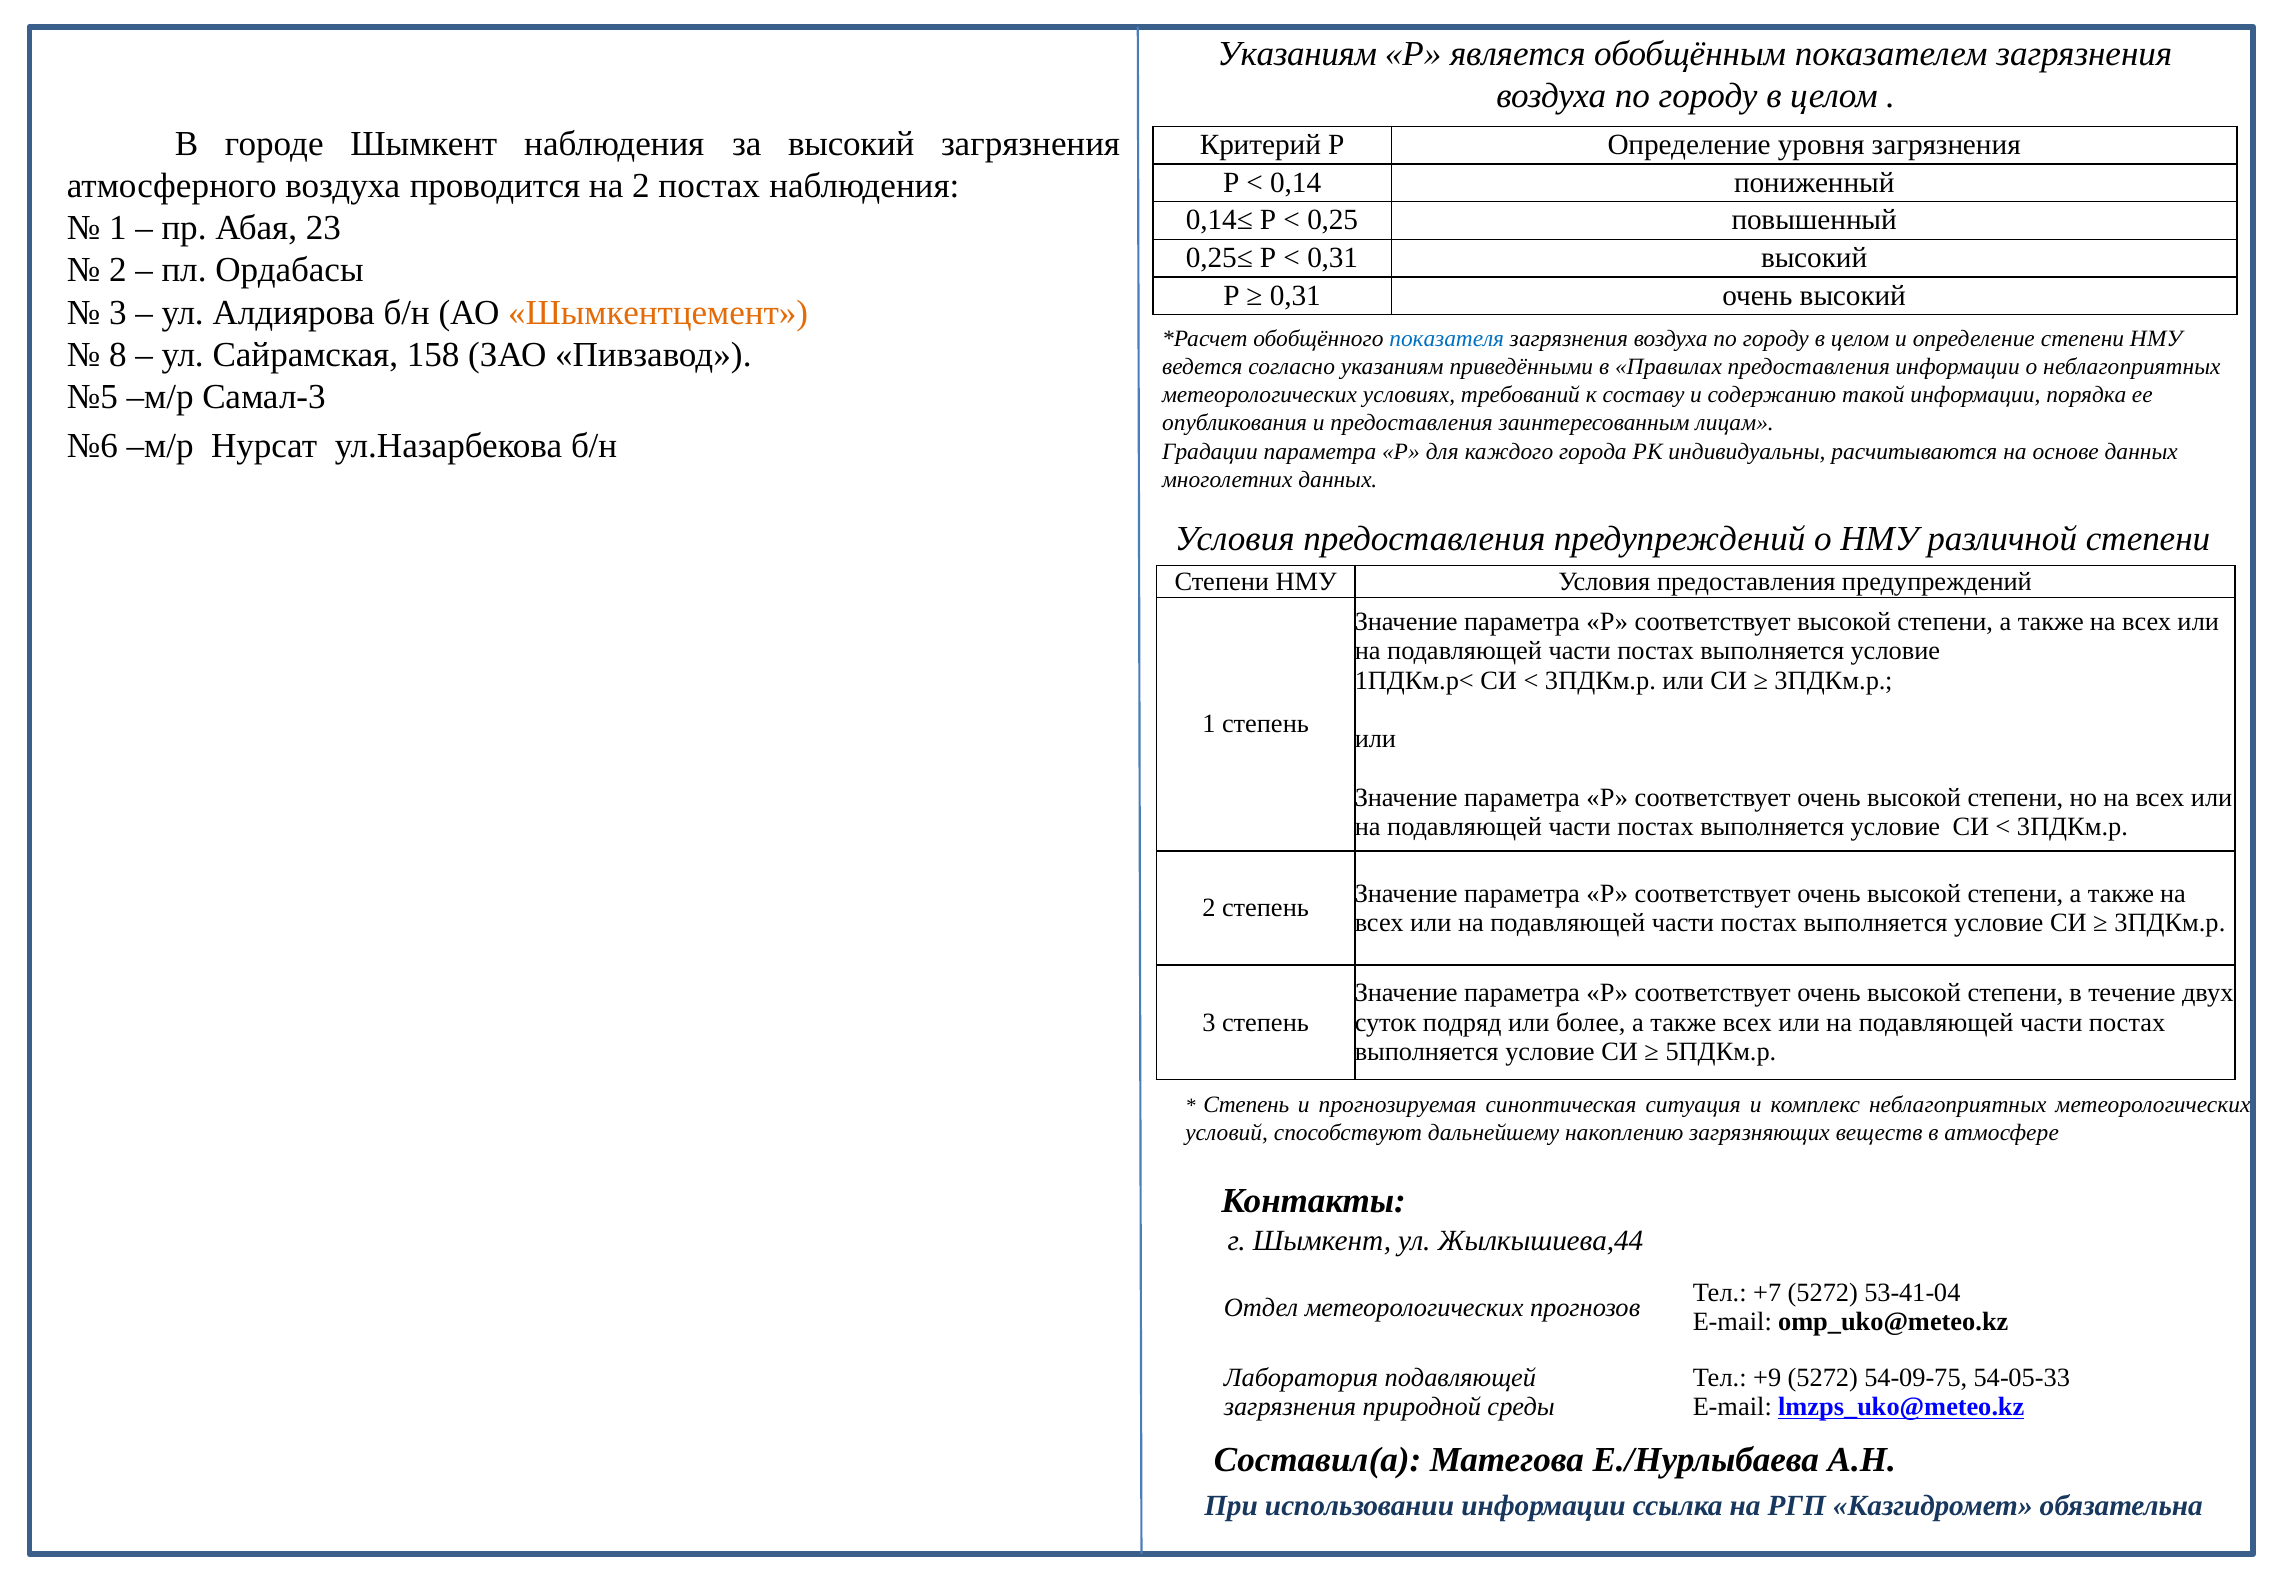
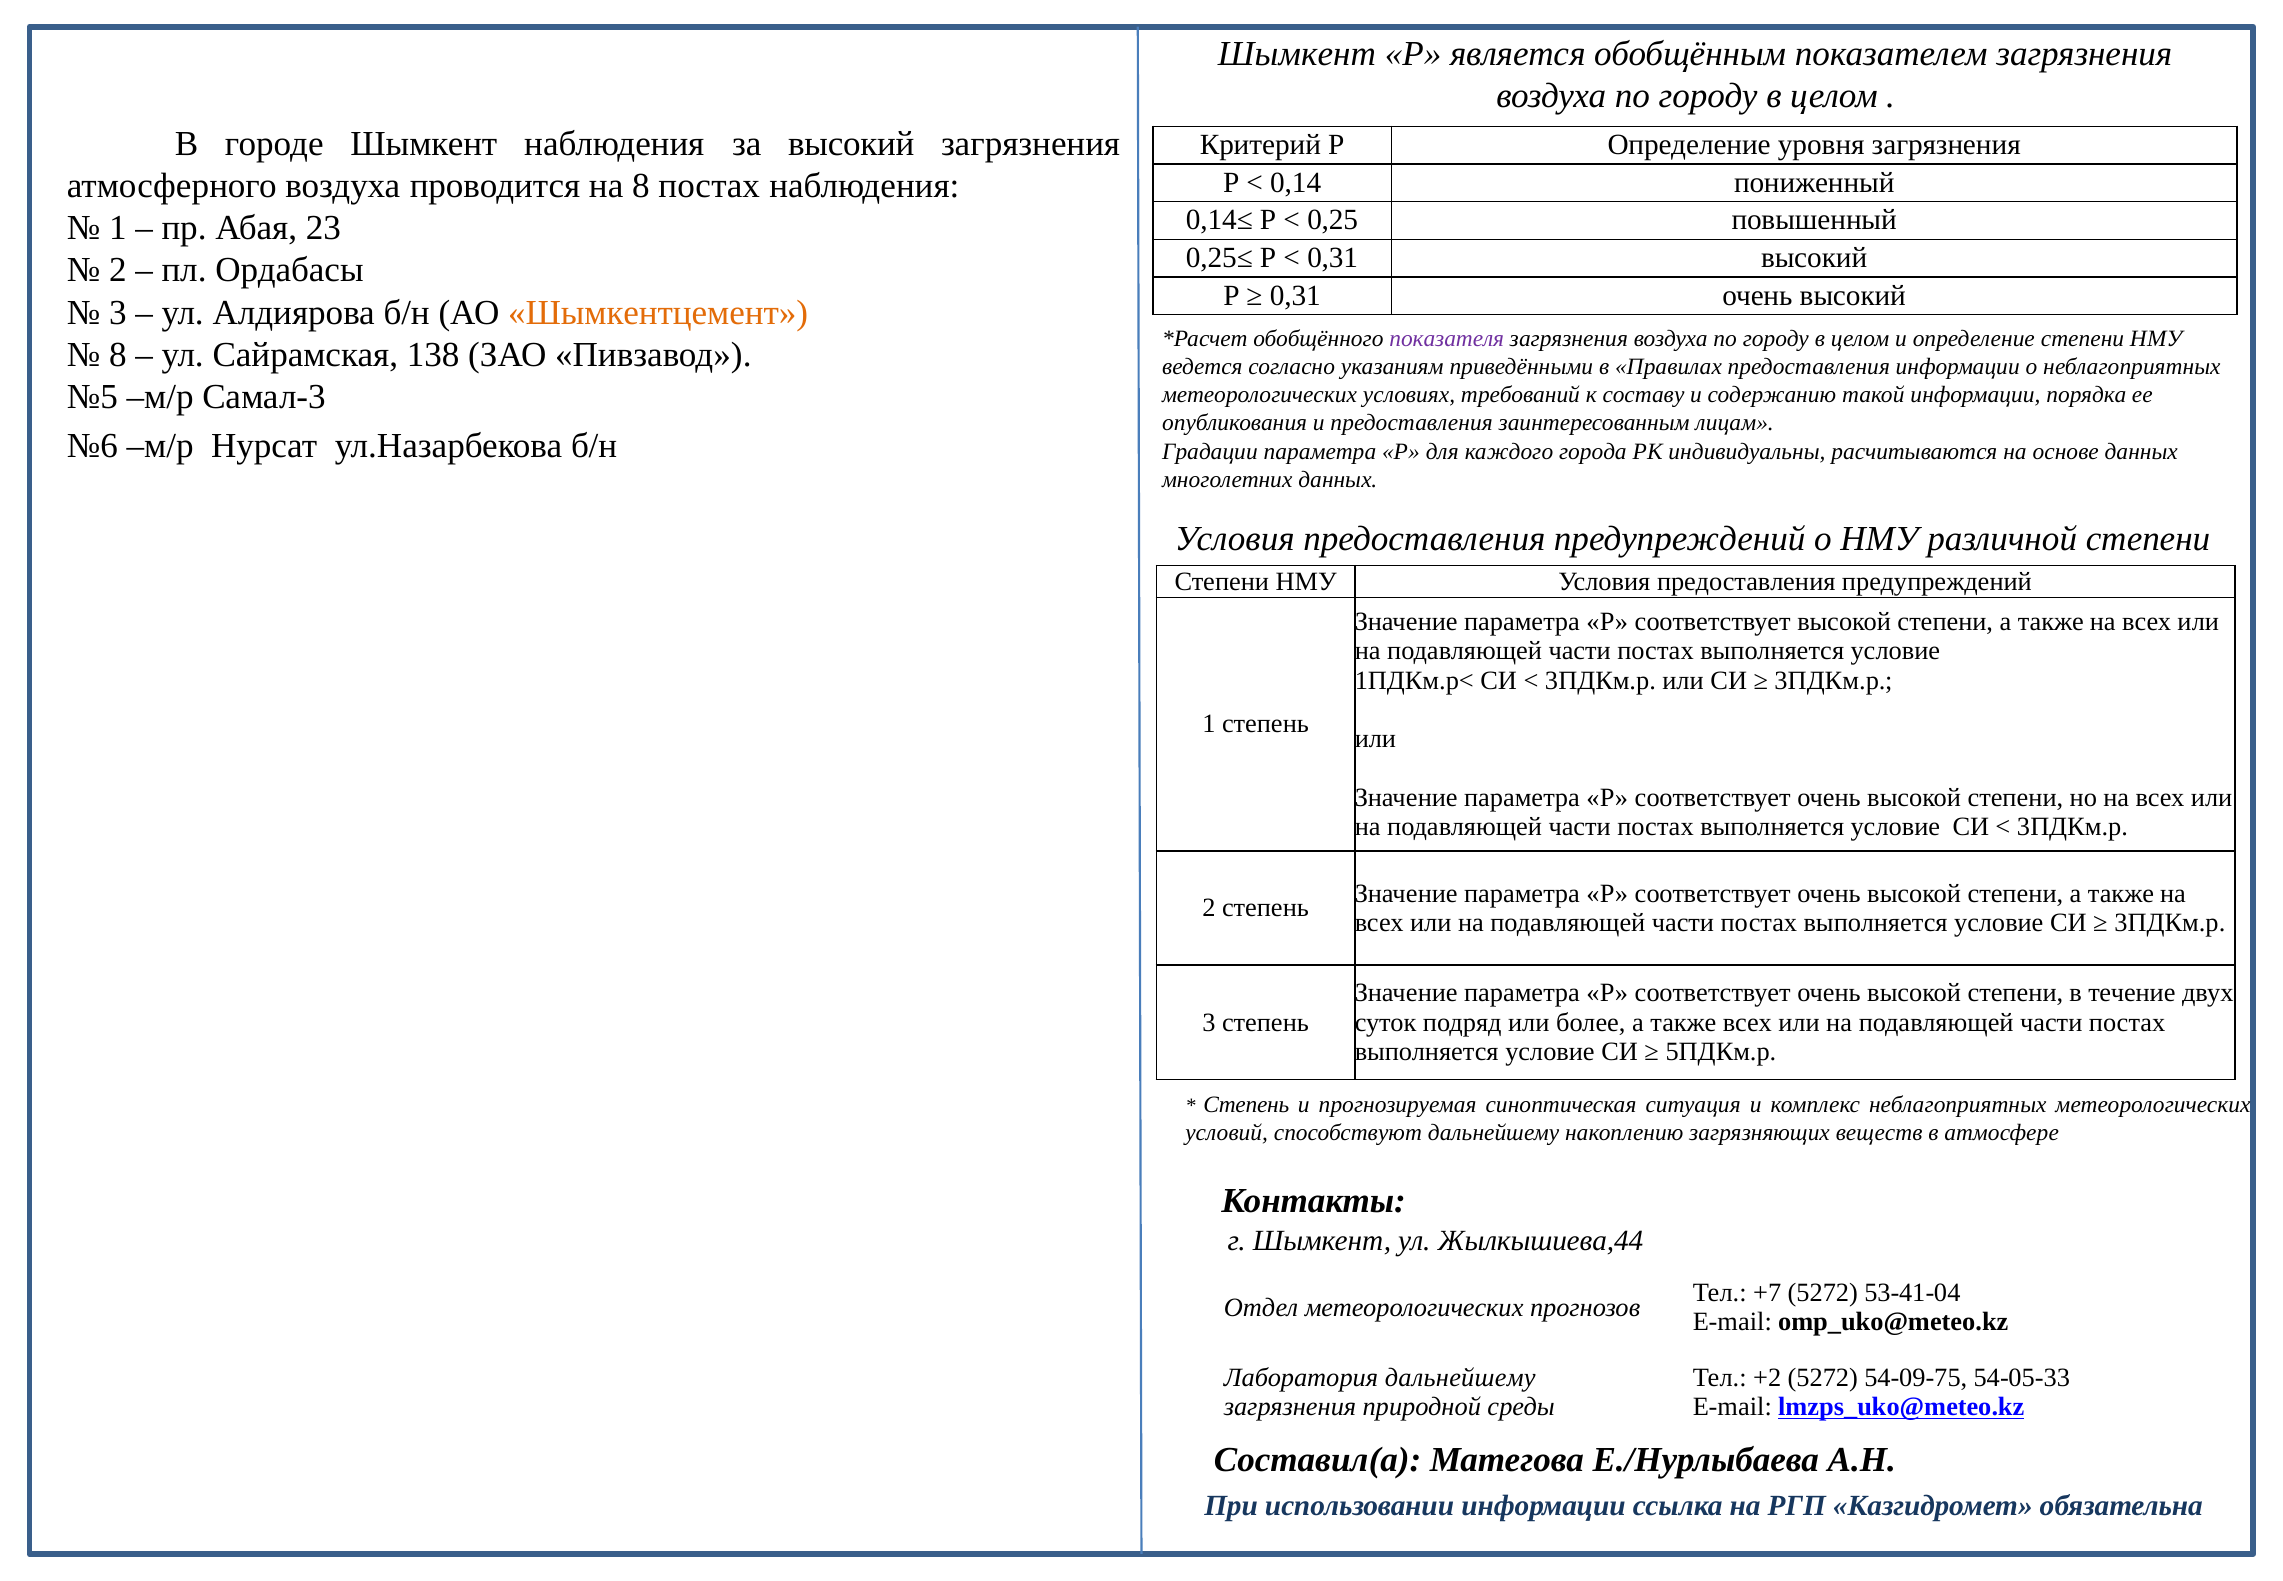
Указаниям at (1297, 54): Указаниям -> Шымкент
на 2: 2 -> 8
показателя colour: blue -> purple
158: 158 -> 138
Лаборатория подавляющей: подавляющей -> дальнейшему
+9: +9 -> +2
